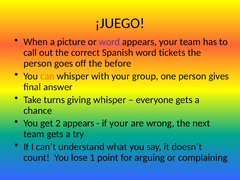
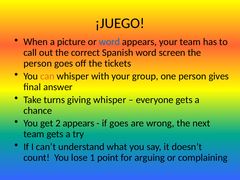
word at (109, 42) colour: purple -> blue
tickets: tickets -> screen
before: before -> tickets
if your: your -> goes
